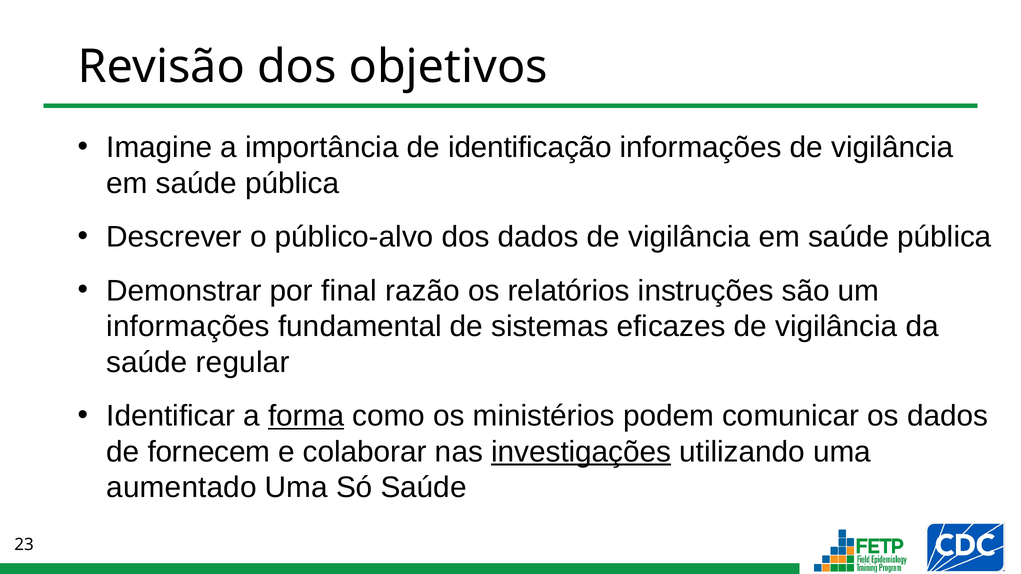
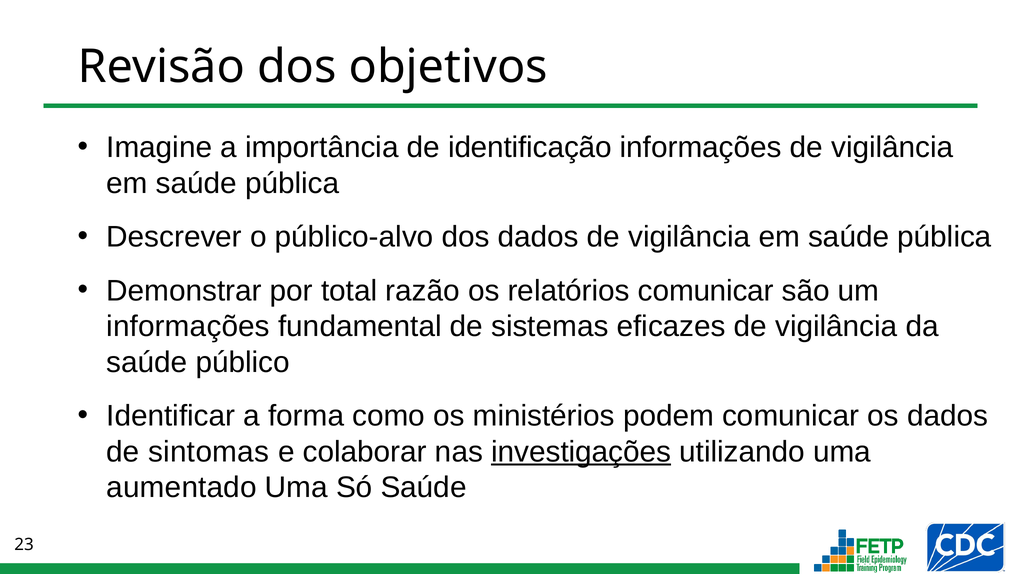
final: final -> total
relatórios instruções: instruções -> comunicar
regular: regular -> público
forma underline: present -> none
fornecem: fornecem -> sintomas
